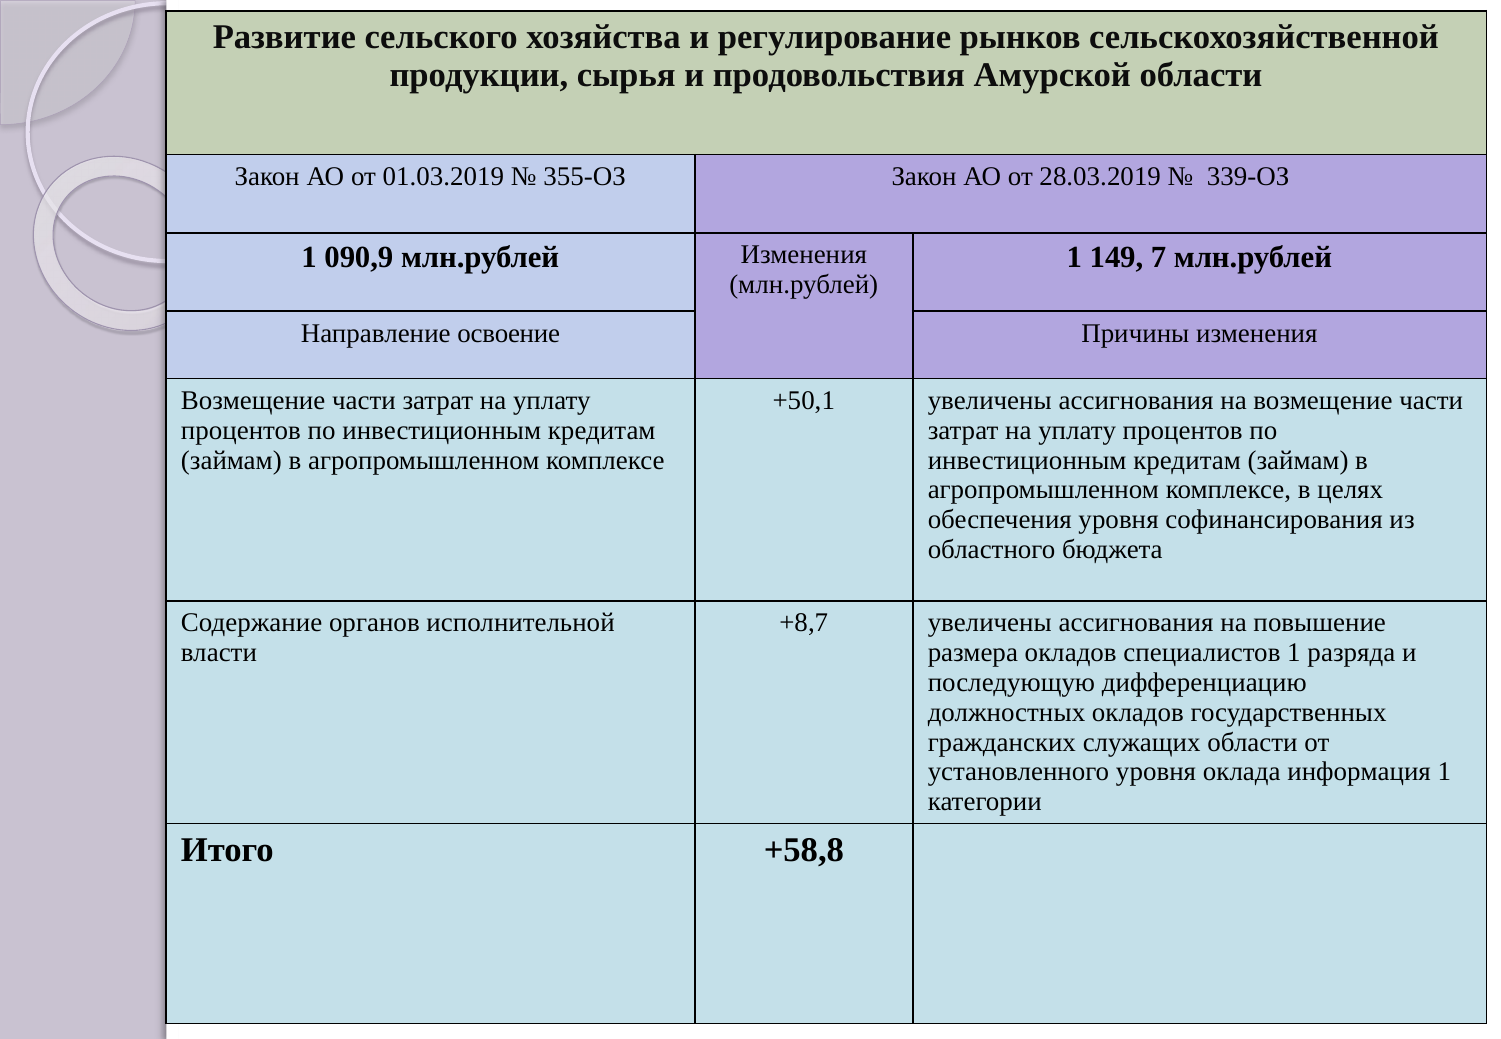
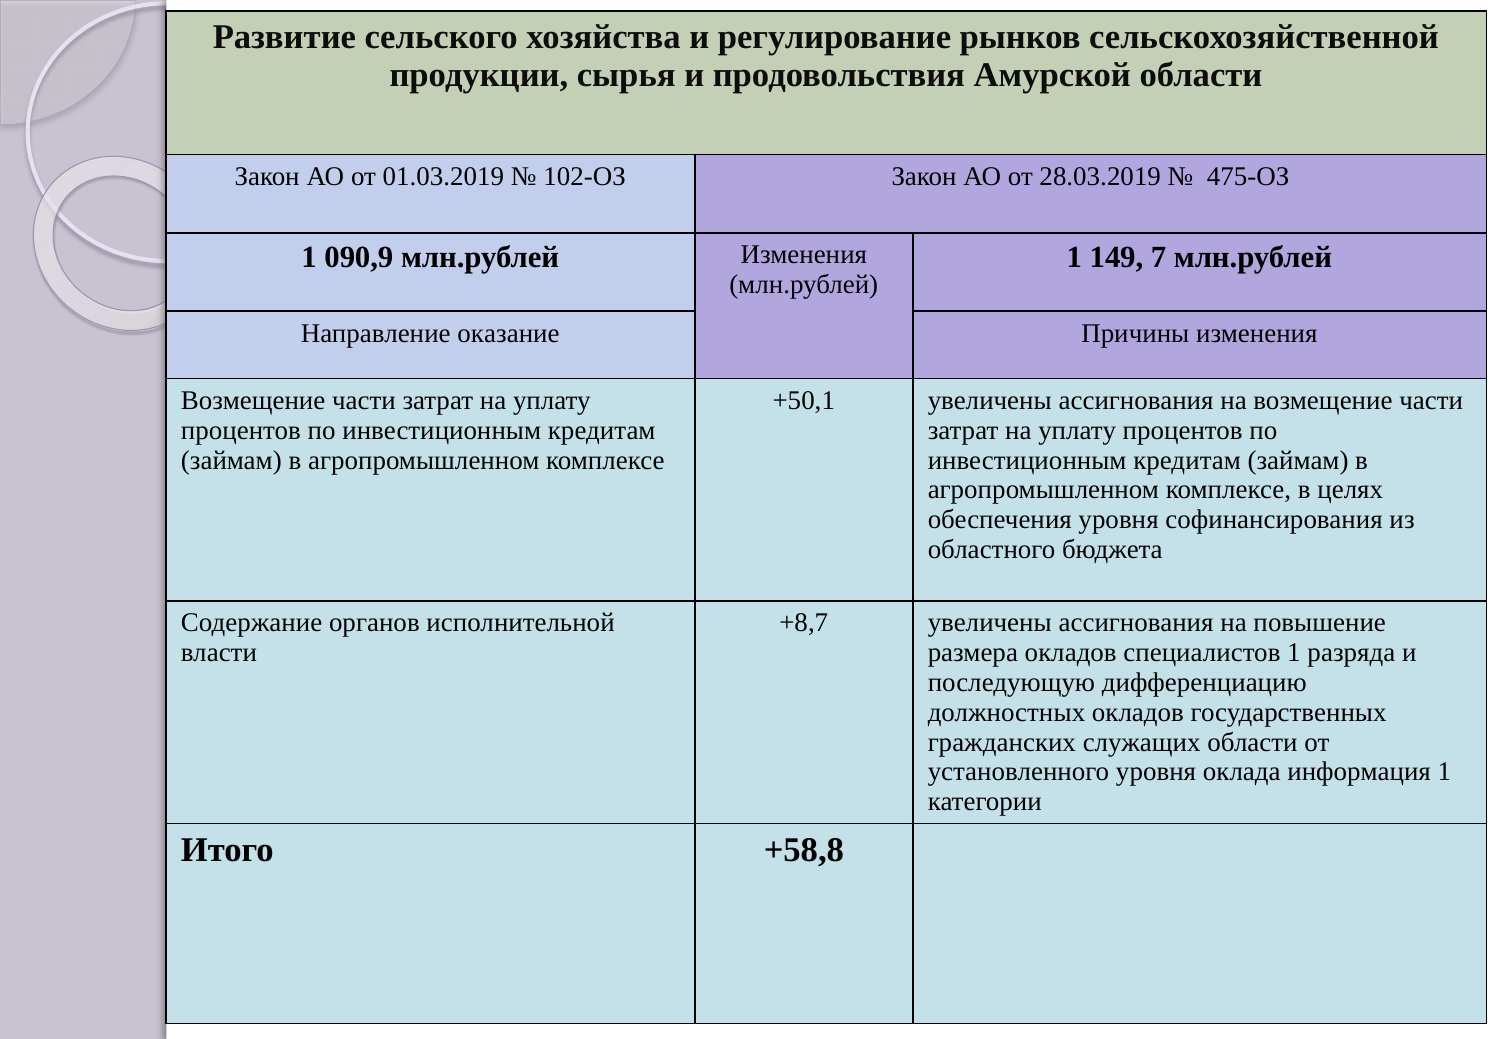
355-ОЗ: 355-ОЗ -> 102-ОЗ
339-ОЗ: 339-ОЗ -> 475-ОЗ
освоение: освоение -> оказание
